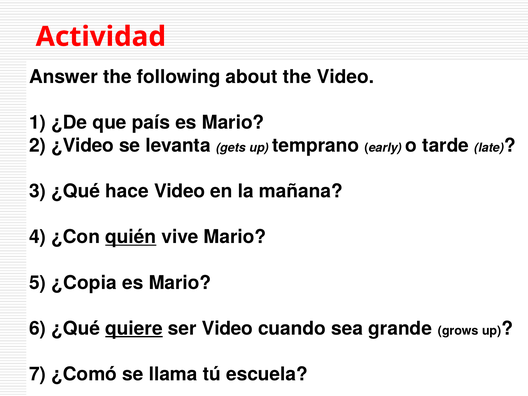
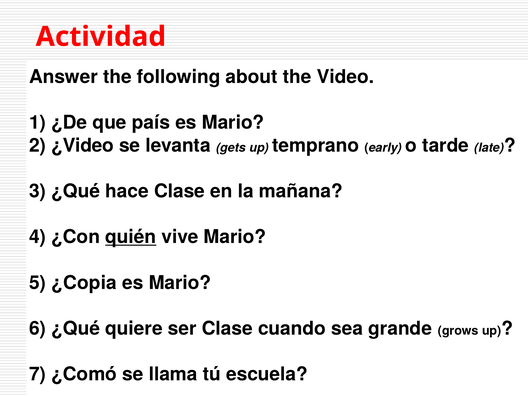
hace Video: Video -> Clase
quiere underline: present -> none
ser Video: Video -> Clase
